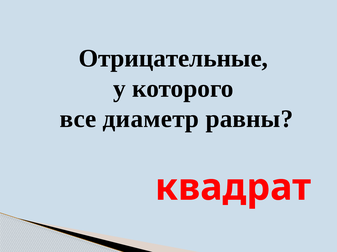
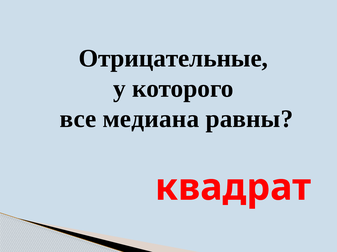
диаметр: диаметр -> медиана
